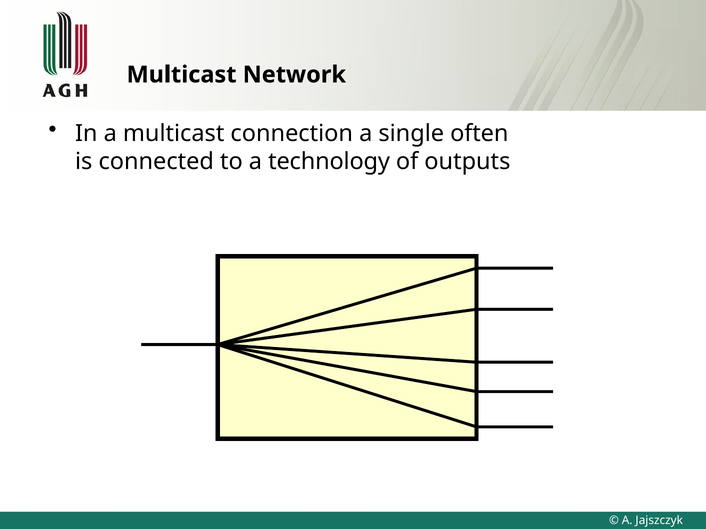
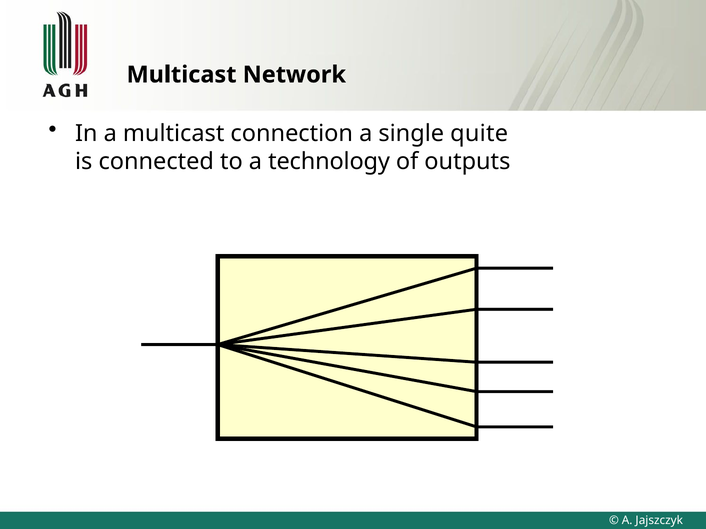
often: often -> quite
